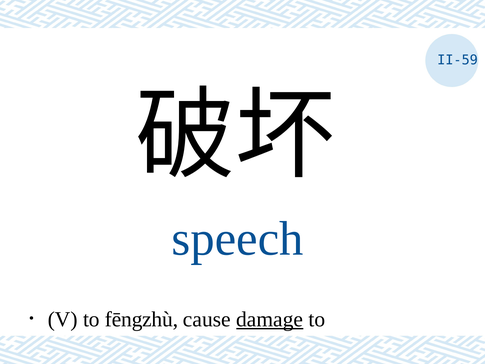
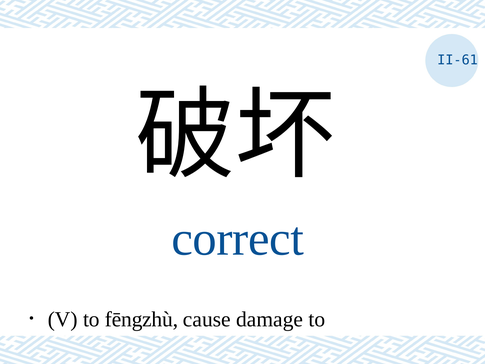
II-59: II-59 -> II-61
speech: speech -> correct
damage underline: present -> none
